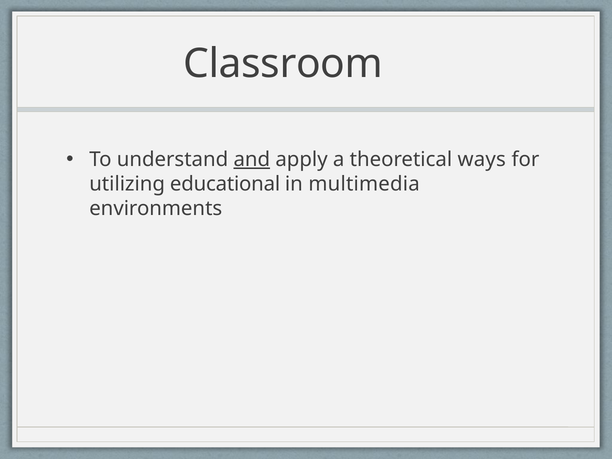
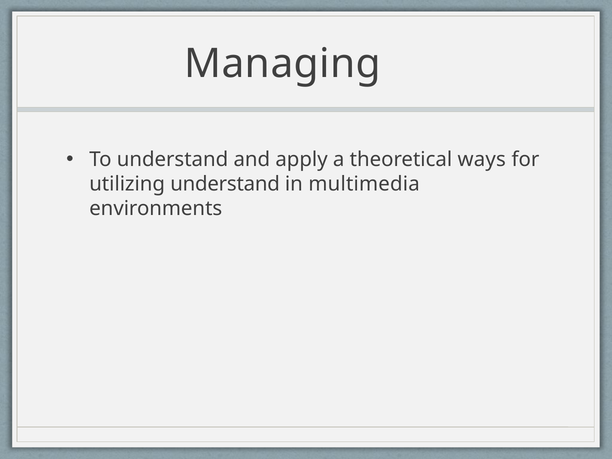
Classroom: Classroom -> Managing
and underline: present -> none
utilizing educational: educational -> understand
